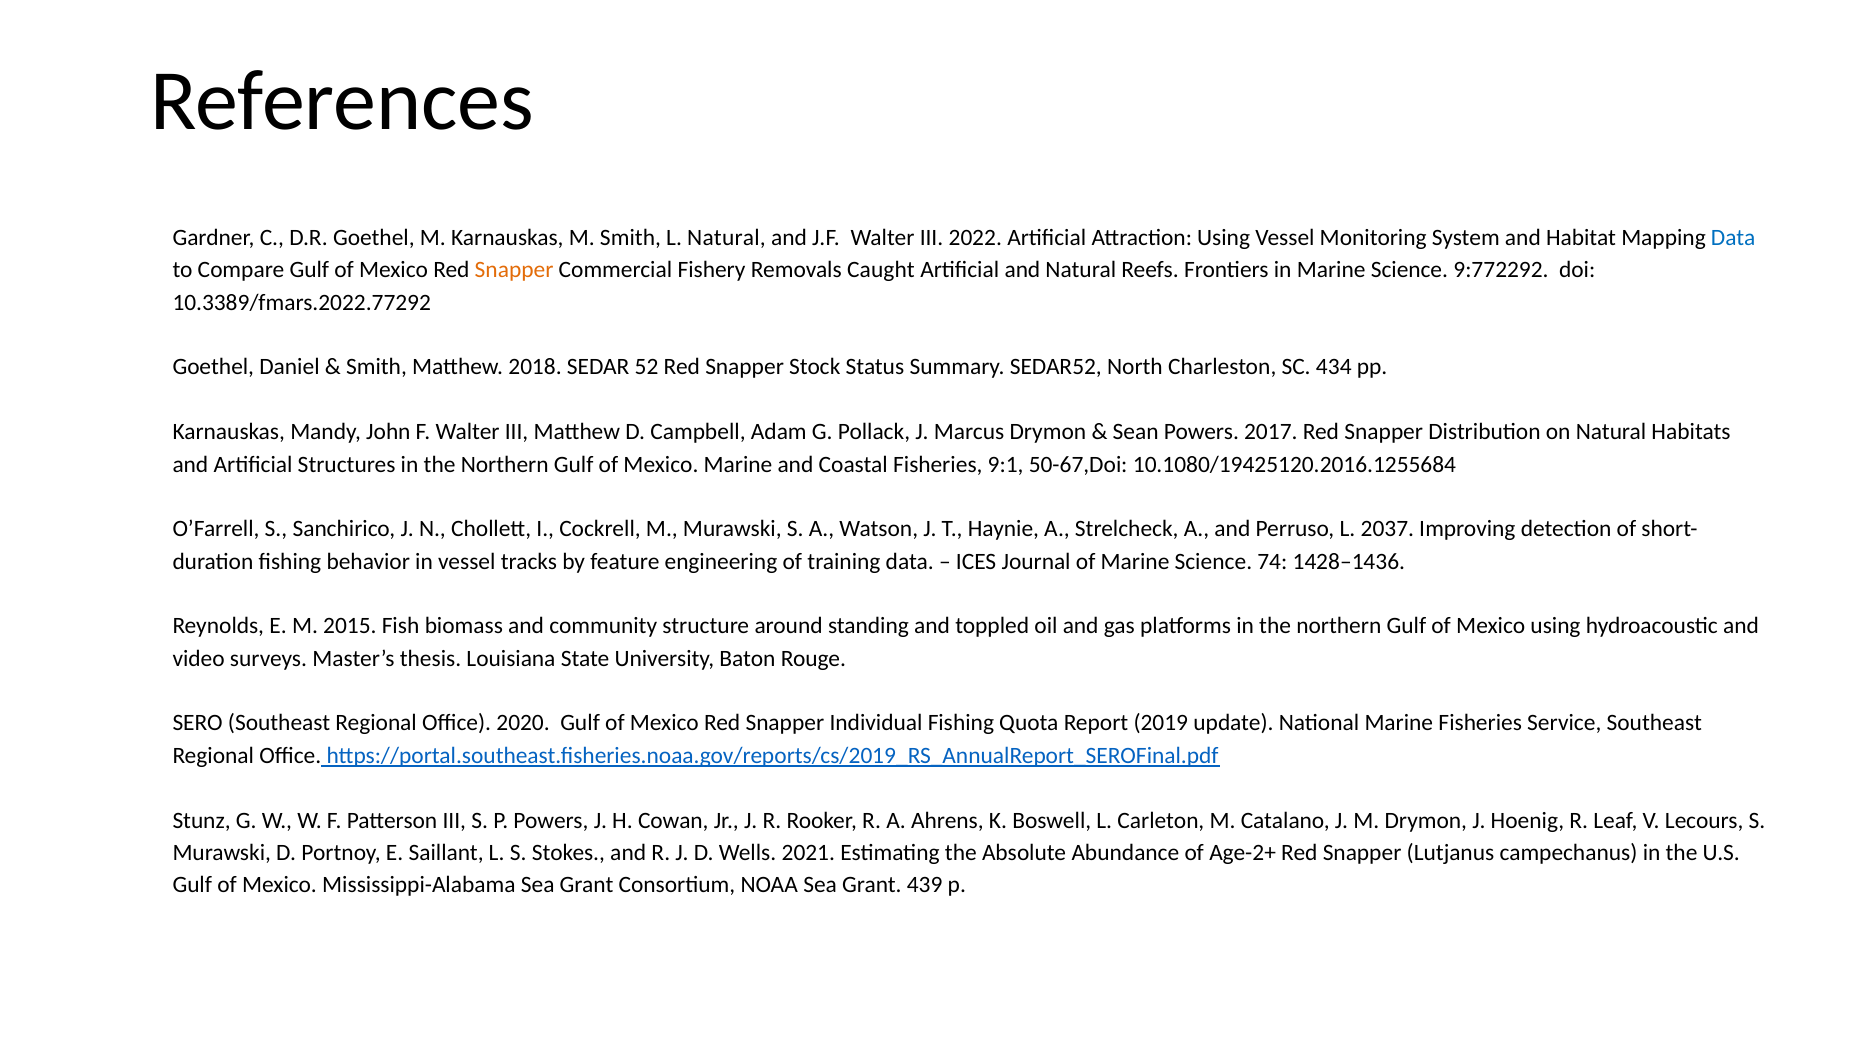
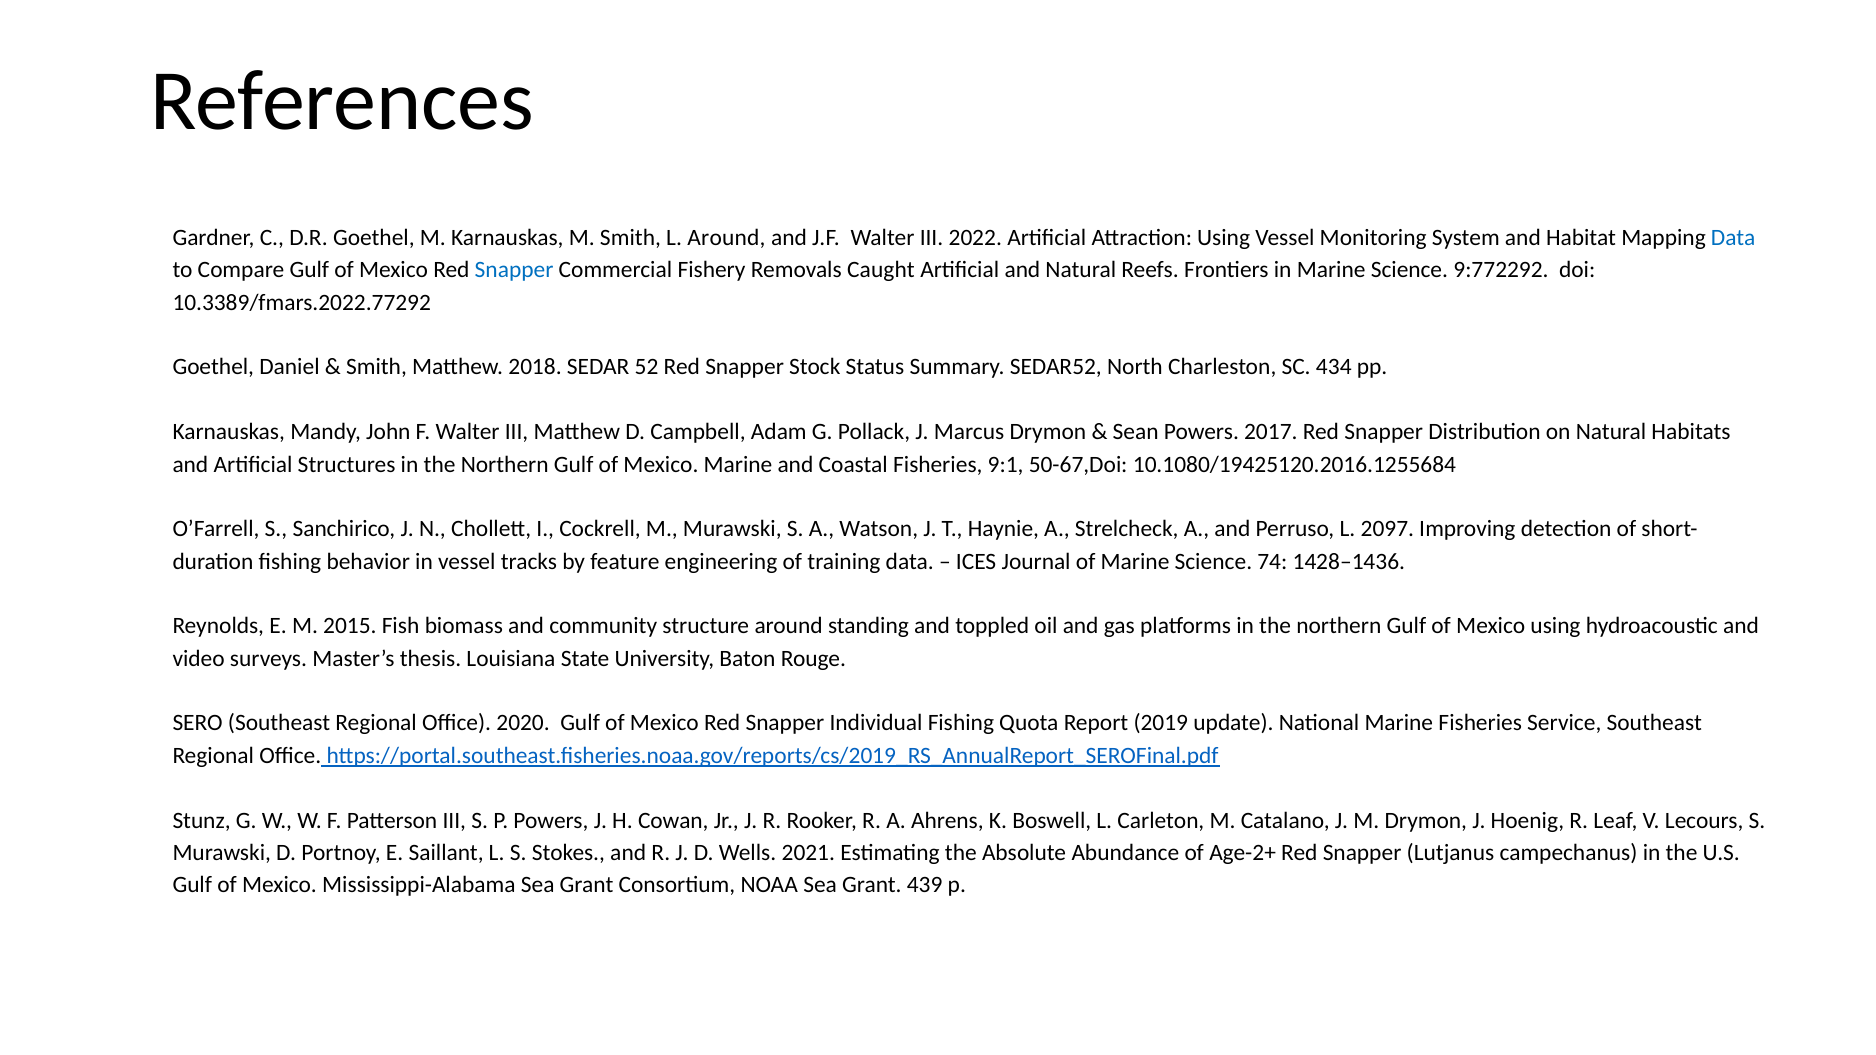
L Natural: Natural -> Around
Snapper at (514, 270) colour: orange -> blue
2037: 2037 -> 2097
